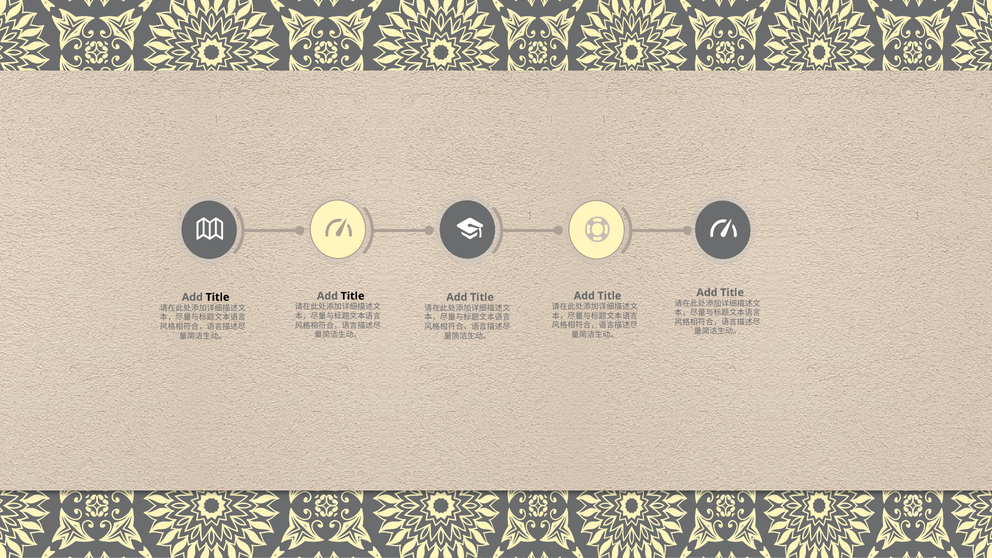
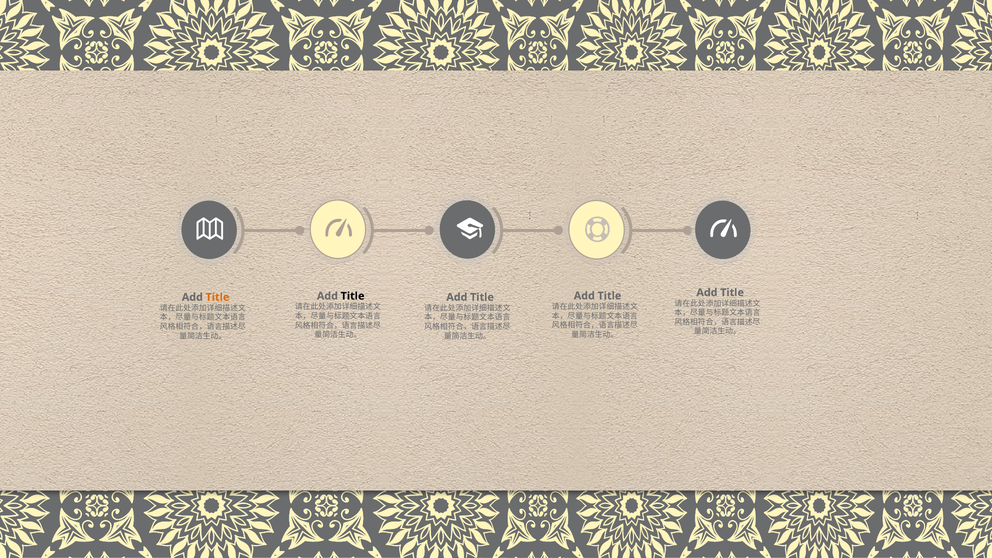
Title at (217, 297) colour: black -> orange
